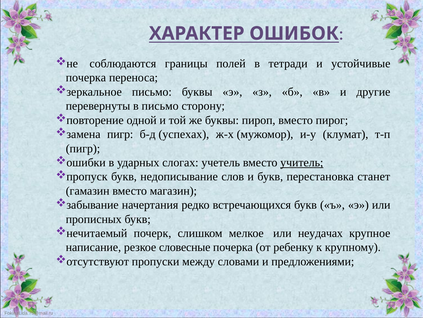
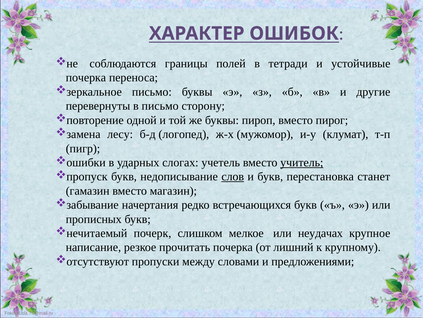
пигр at (120, 134): пигр -> лесу
успехах: успехах -> логопед
слов underline: none -> present
словесные: словесные -> прочитать
ребенку: ребенку -> лишний
